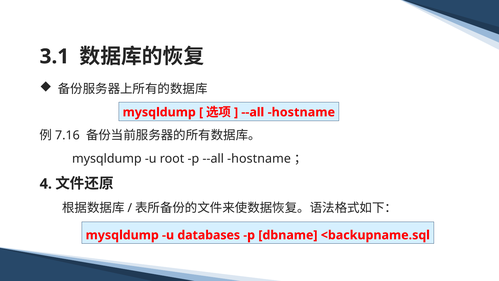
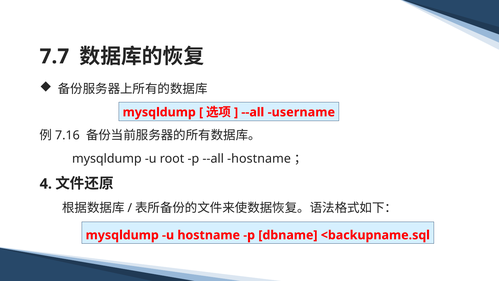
3.1: 3.1 -> 7.7
hostname at (301, 112): hostname -> username
u databases: databases -> hostname
